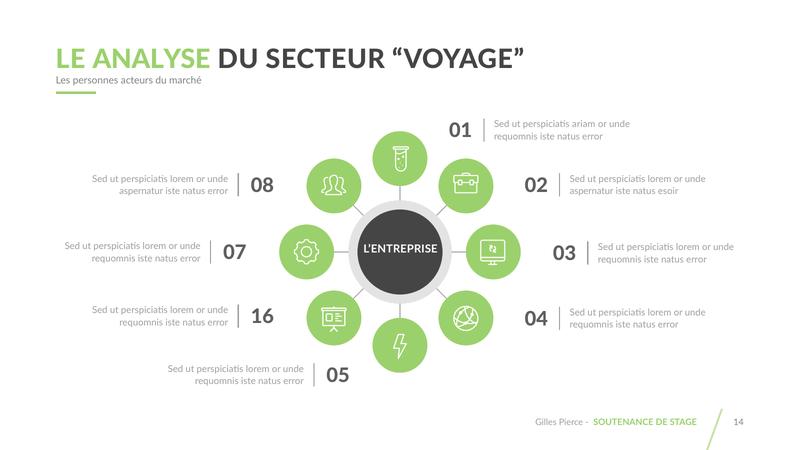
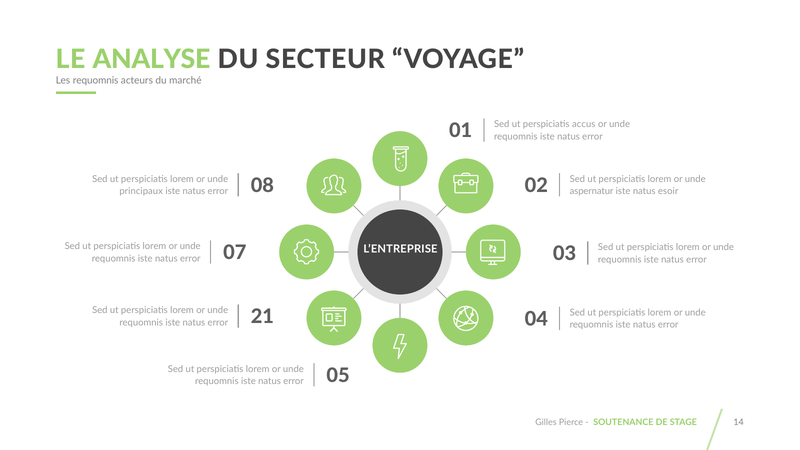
Les personnes: personnes -> requomnis
ariam: ariam -> accus
aspernatur at (141, 191): aspernatur -> principaux
16: 16 -> 21
